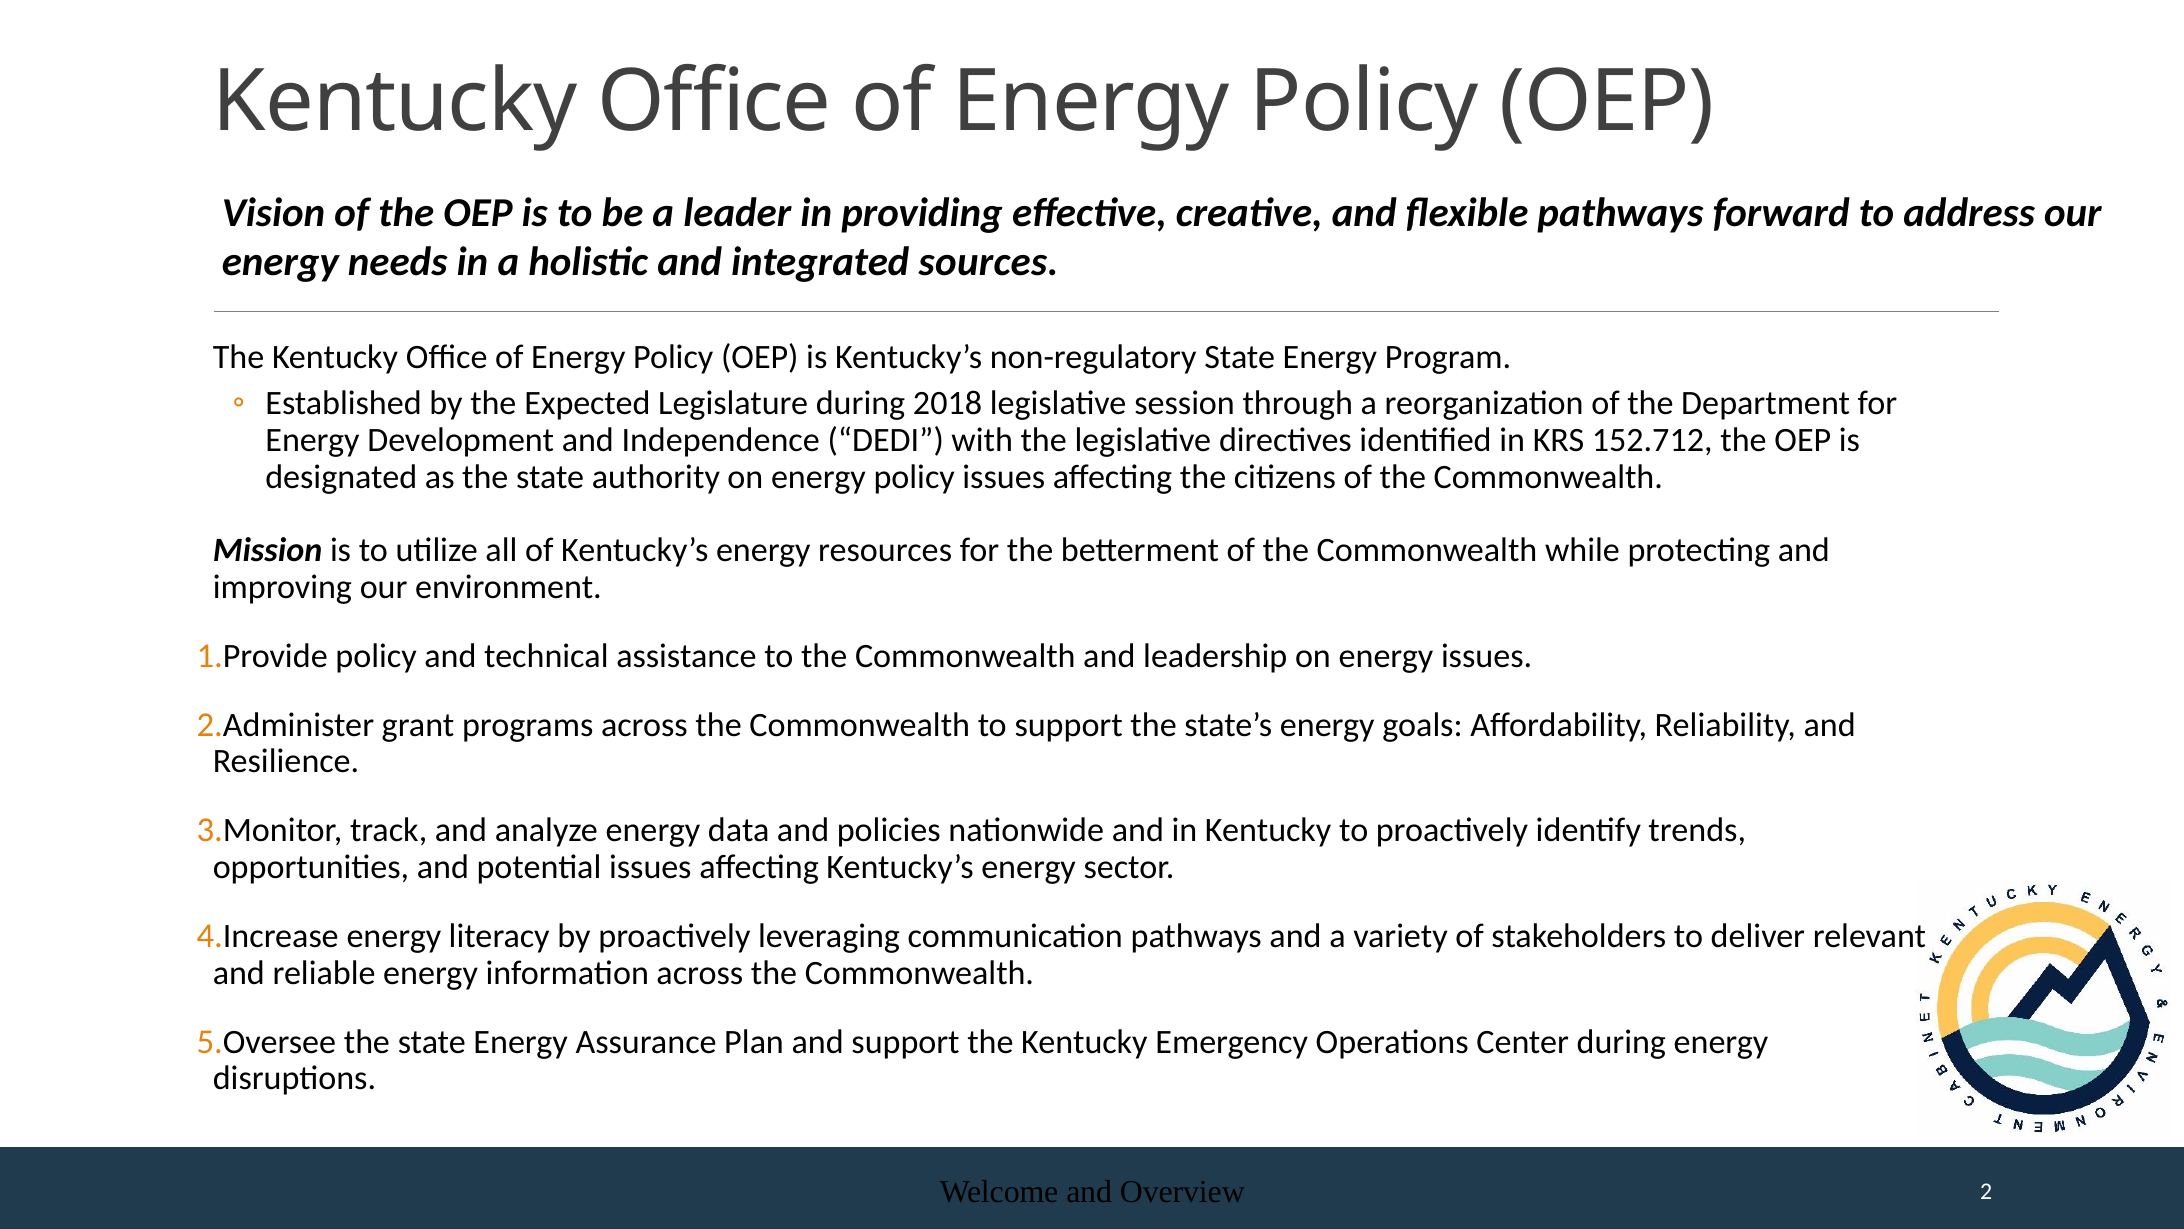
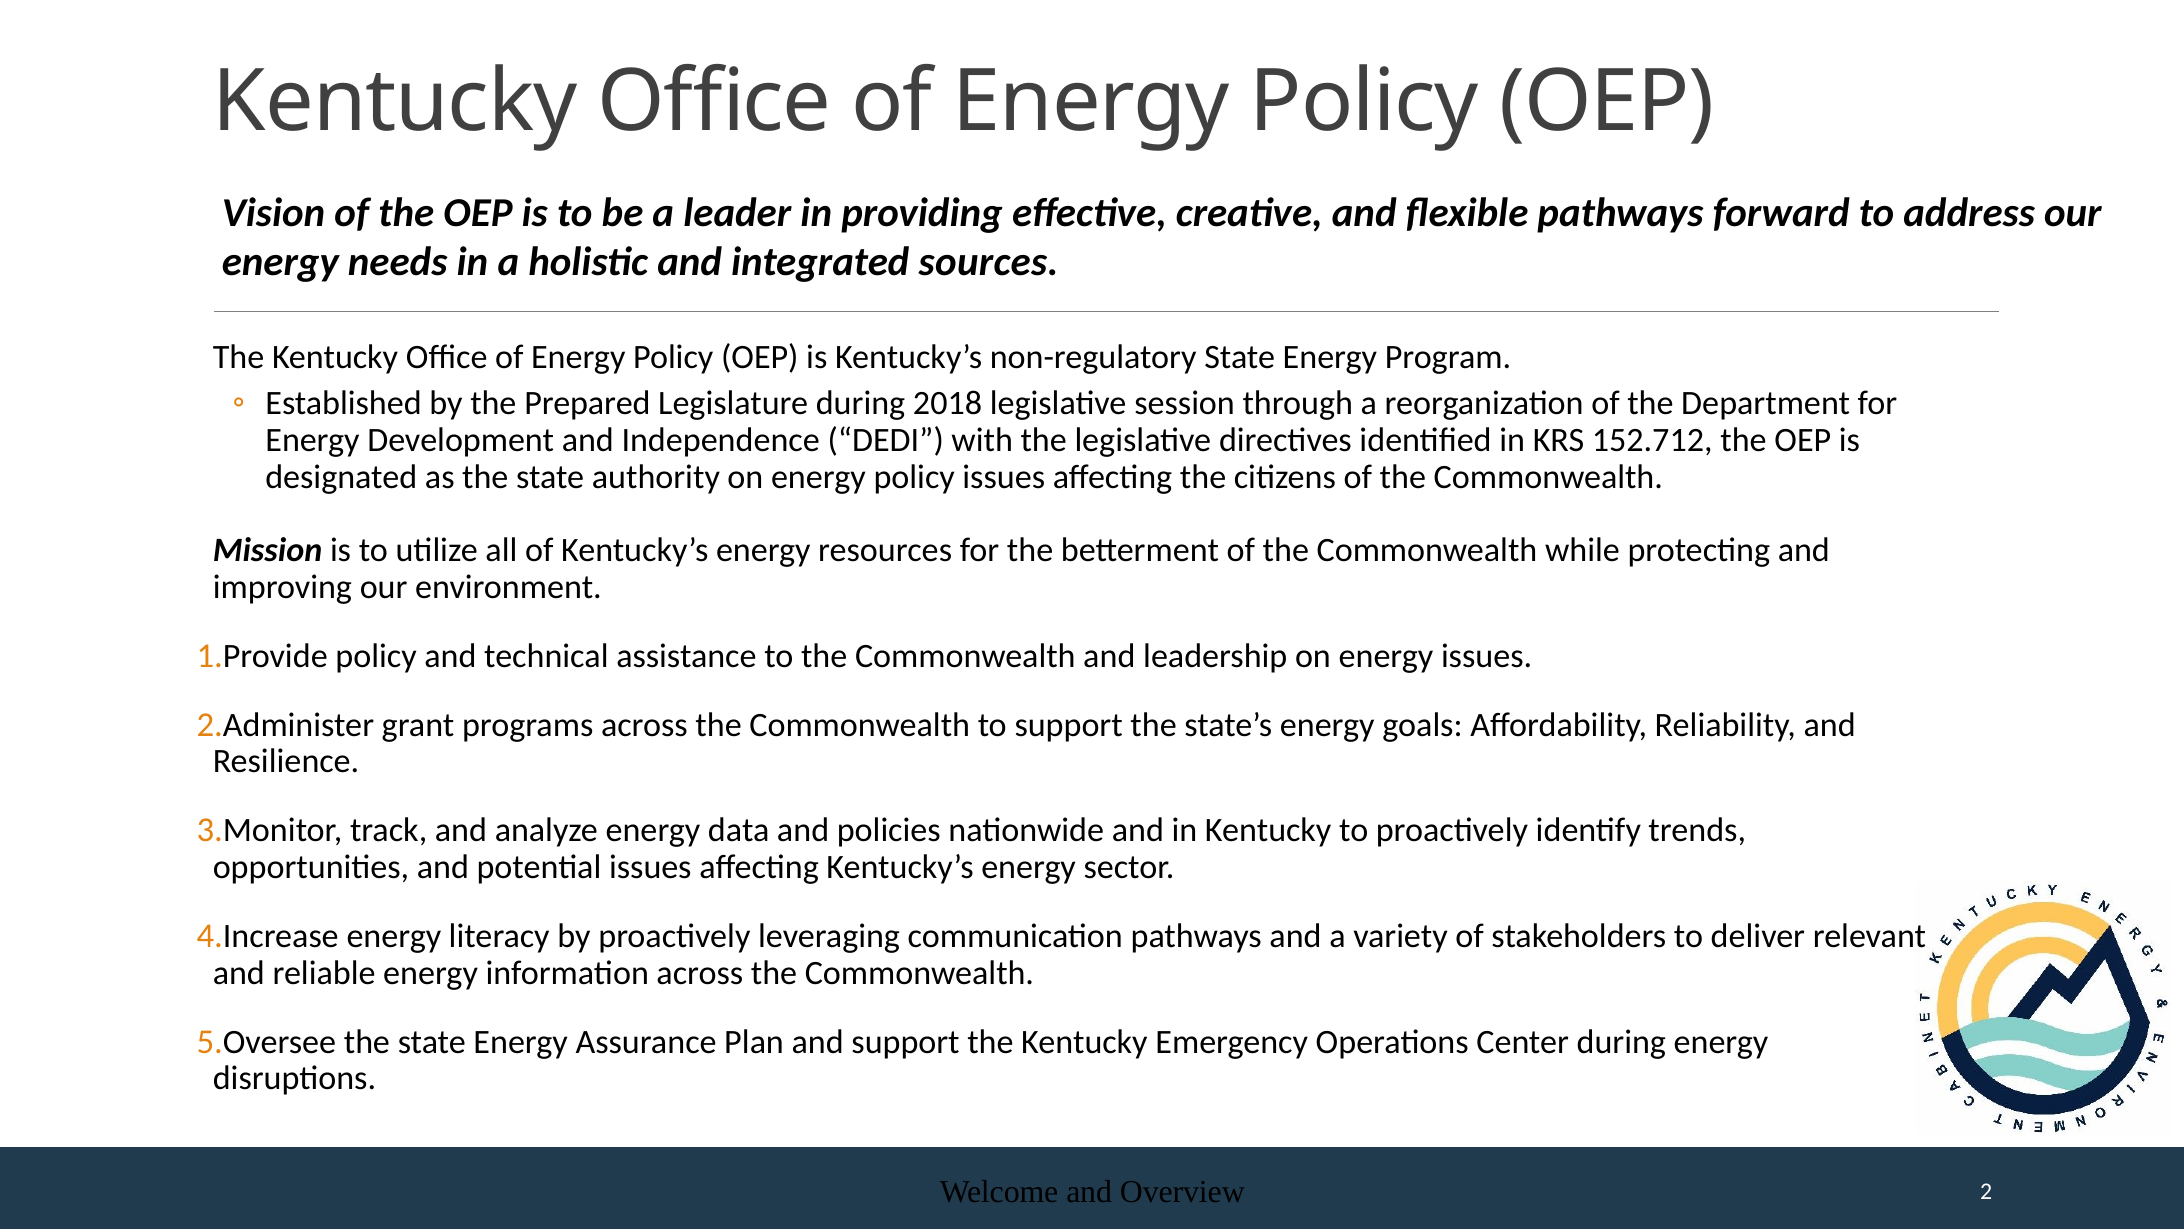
Expected: Expected -> Prepared
